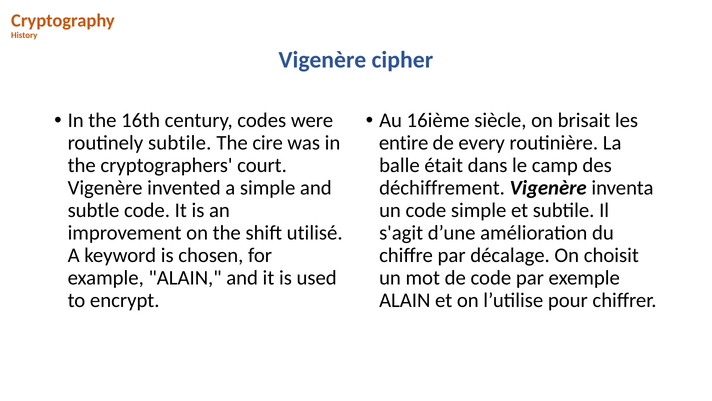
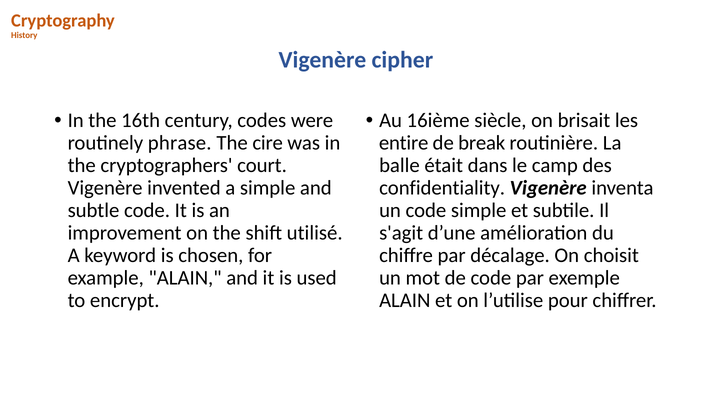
routinely subtile: subtile -> phrase
every: every -> break
déchiffrement: déchiffrement -> confidentiality
